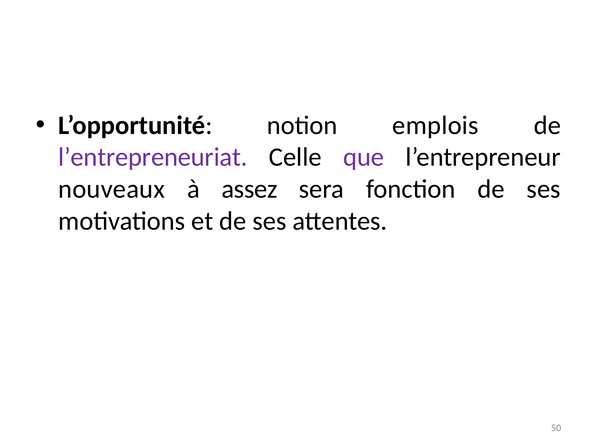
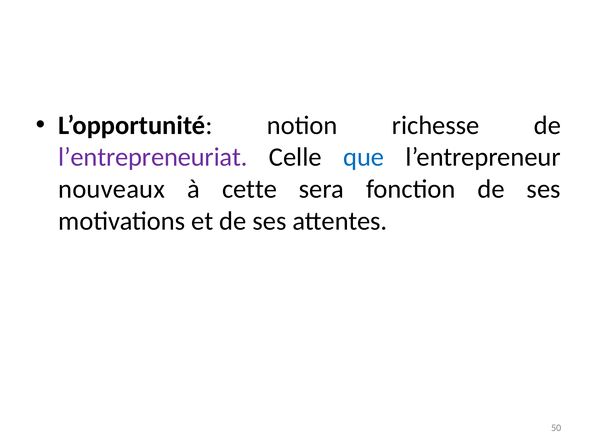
emplois: emplois -> richesse
que colour: purple -> blue
assez: assez -> cette
